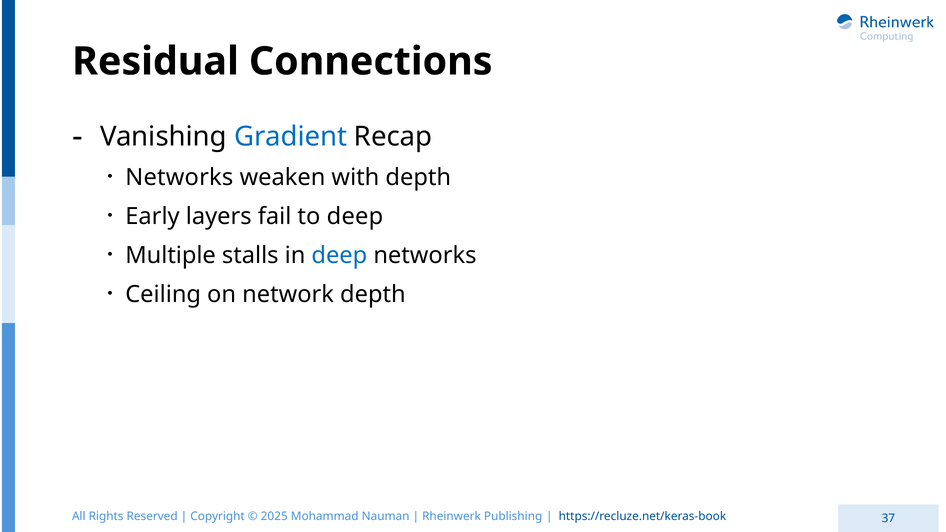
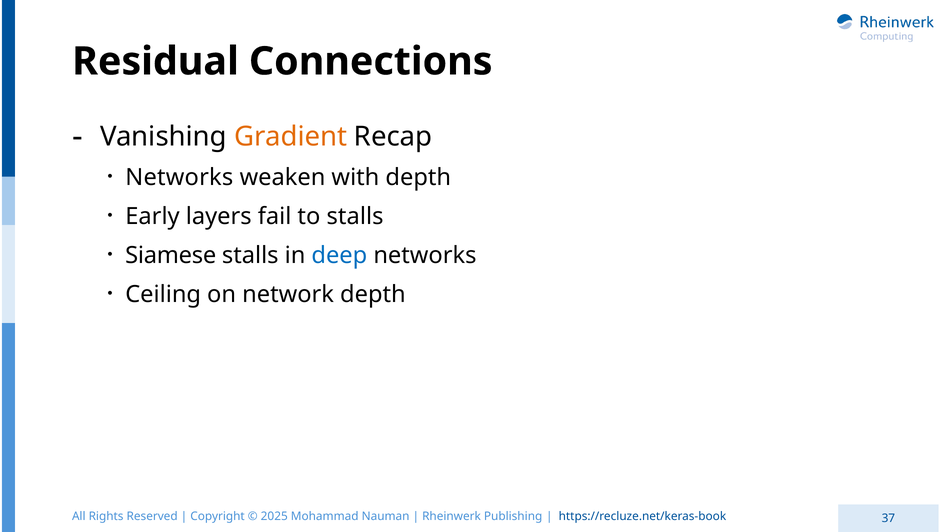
Gradient colour: blue -> orange
to deep: deep -> stalls
Multiple: Multiple -> Siamese
